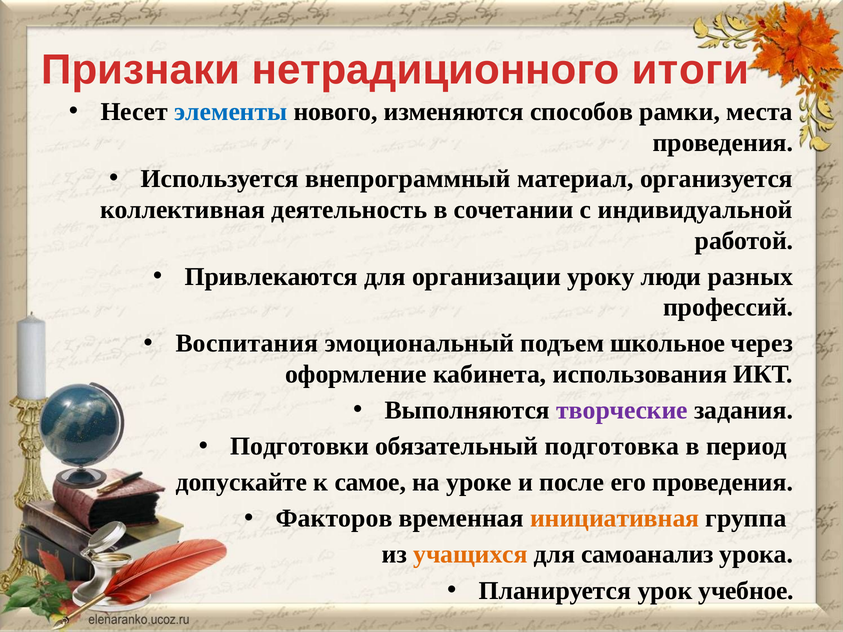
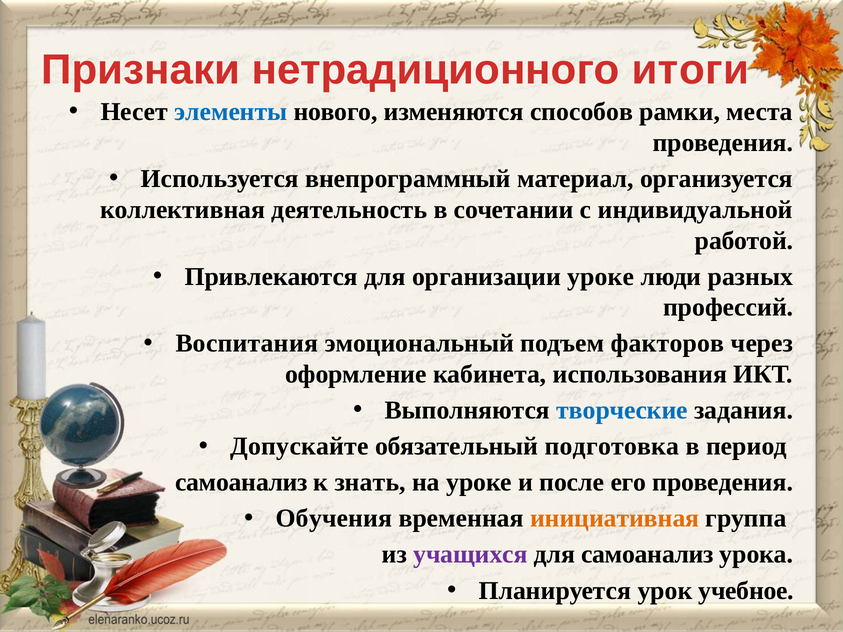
организации уроку: уроку -> уроке
школьное: школьное -> факторов
творческие colour: purple -> blue
Подготовки: Подготовки -> Допускайте
допускайте at (241, 483): допускайте -> самоанализ
самое: самое -> знать
Факторов: Факторов -> Обучения
учащихся colour: orange -> purple
